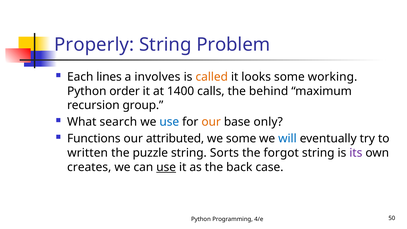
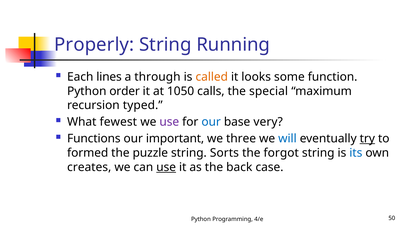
Problem: Problem -> Running
involves: involves -> through
working: working -> function
1400: 1400 -> 1050
behind: behind -> special
group: group -> typed
search: search -> fewest
use at (169, 122) colour: blue -> purple
our at (211, 122) colour: orange -> blue
only: only -> very
attributed: attributed -> important
we some: some -> three
try underline: none -> present
written: written -> formed
its colour: purple -> blue
